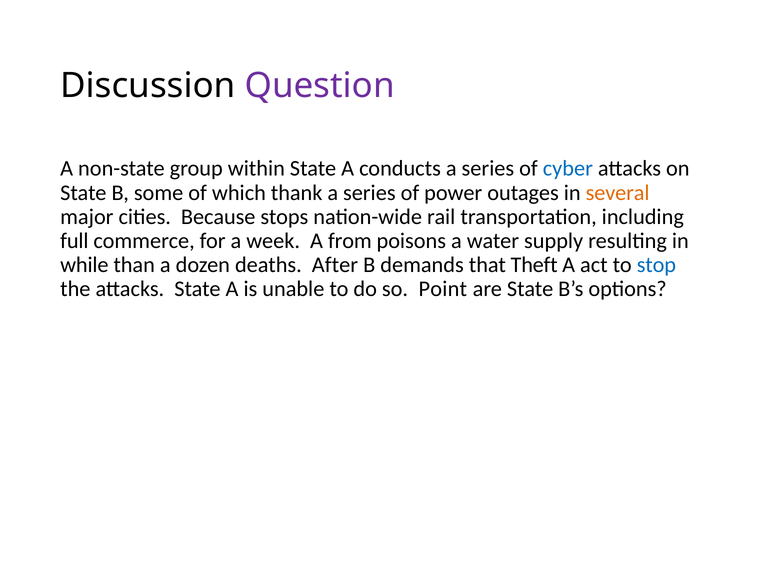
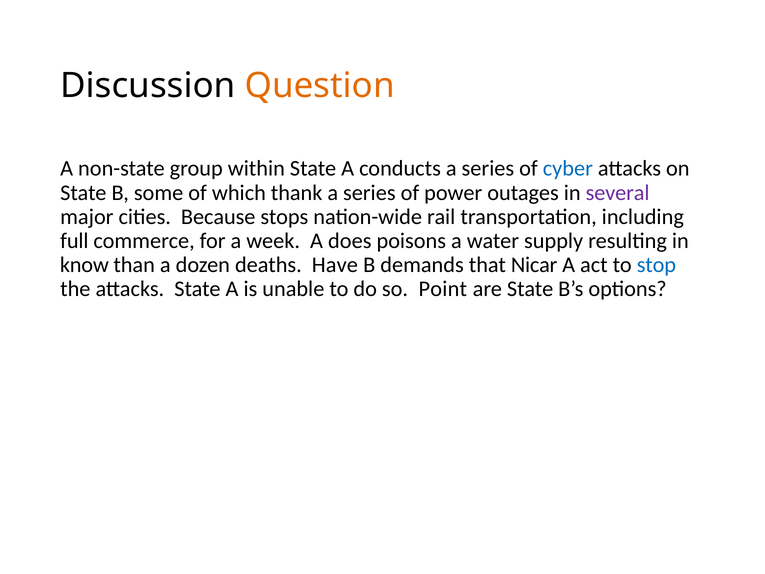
Question colour: purple -> orange
several colour: orange -> purple
from: from -> does
while: while -> know
After: After -> Have
Theft: Theft -> Nicar
